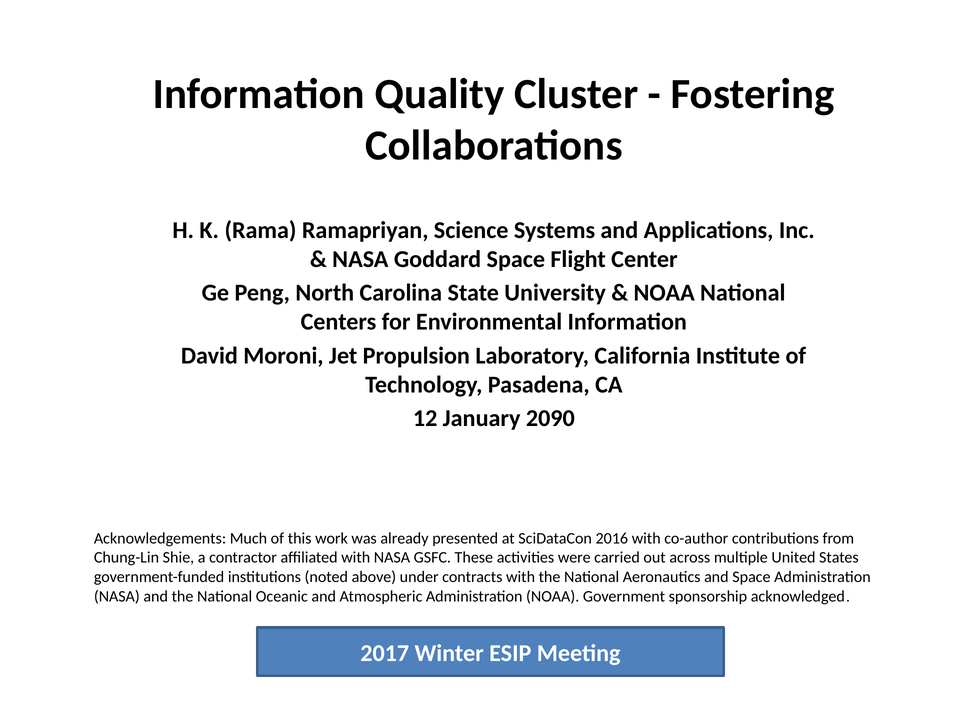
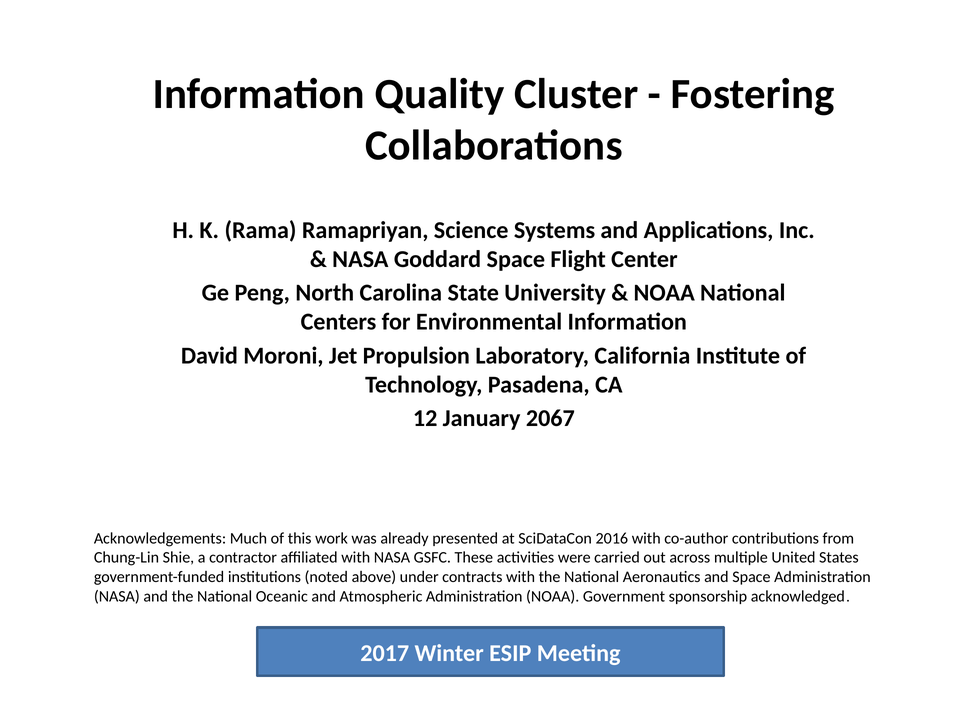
2090: 2090 -> 2067
